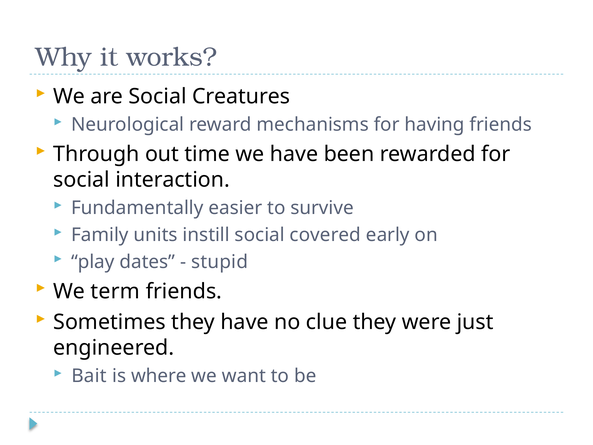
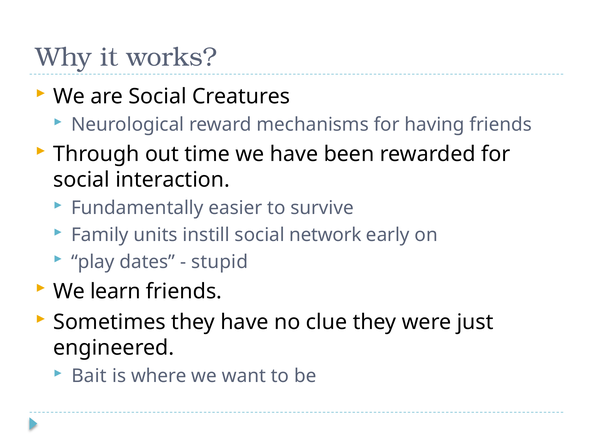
covered: covered -> network
term: term -> learn
